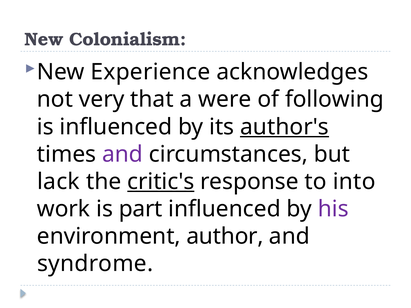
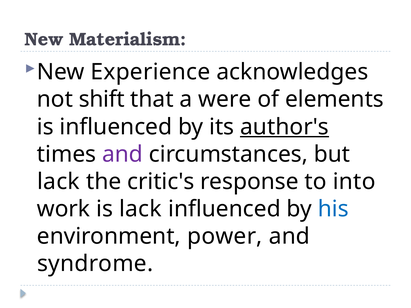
Colonialism: Colonialism -> Materialism
very: very -> shift
following: following -> elements
critic's underline: present -> none
is part: part -> lack
his colour: purple -> blue
author: author -> power
